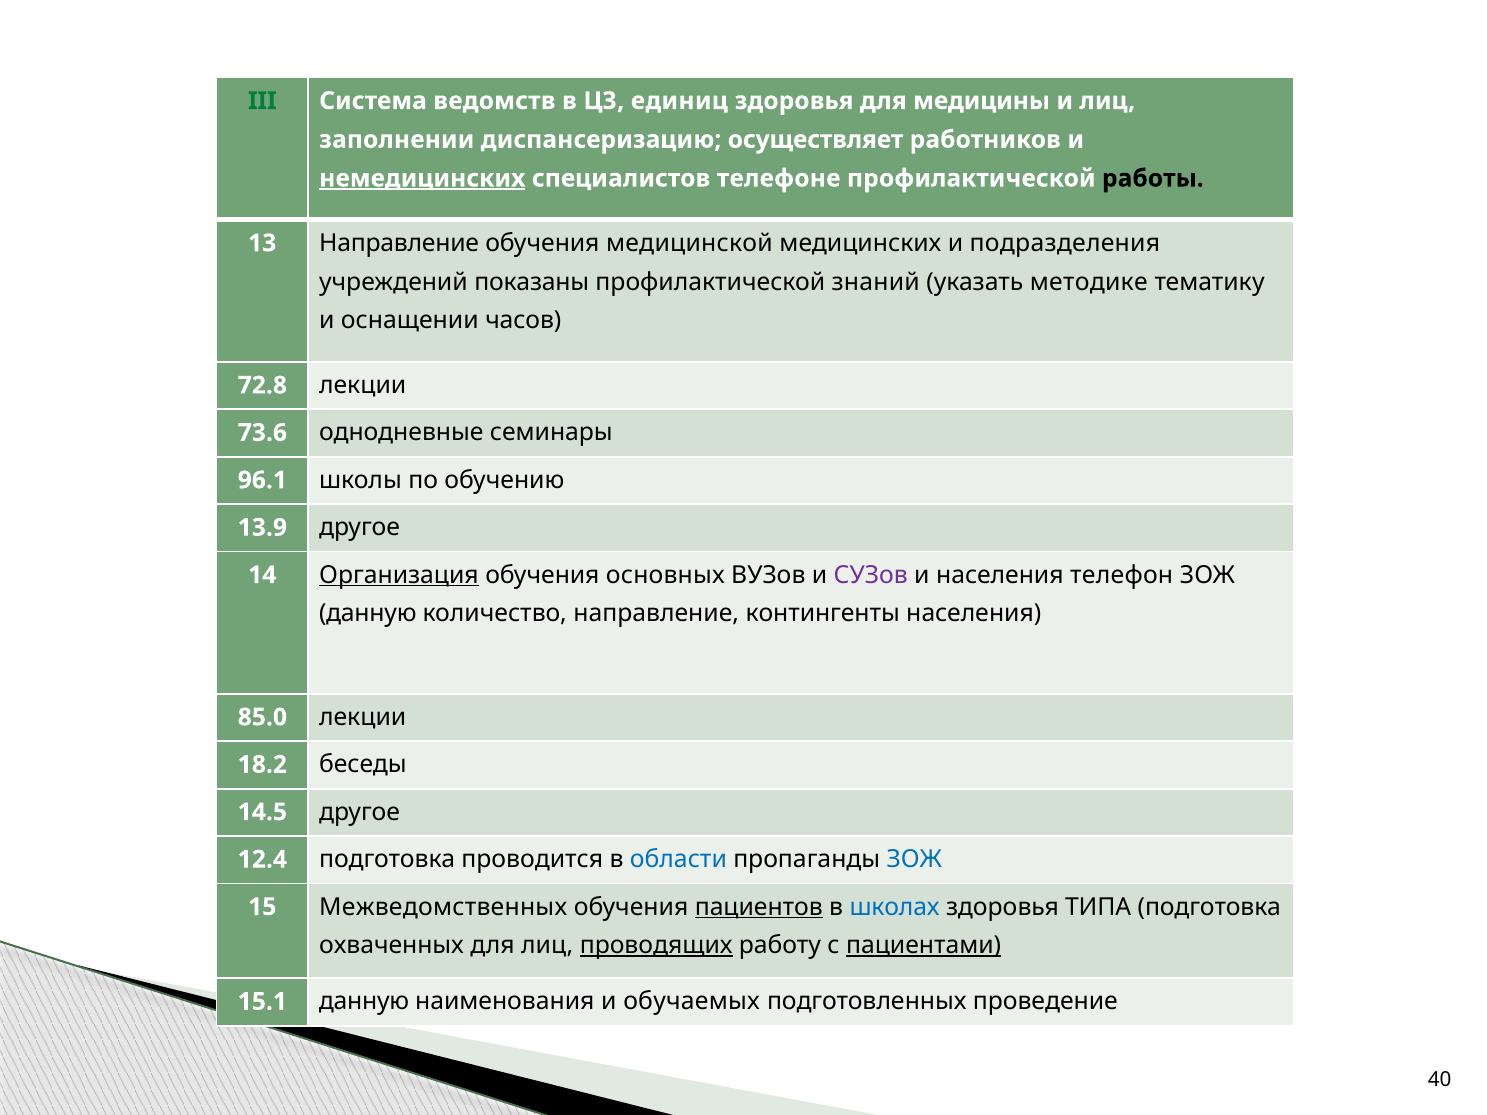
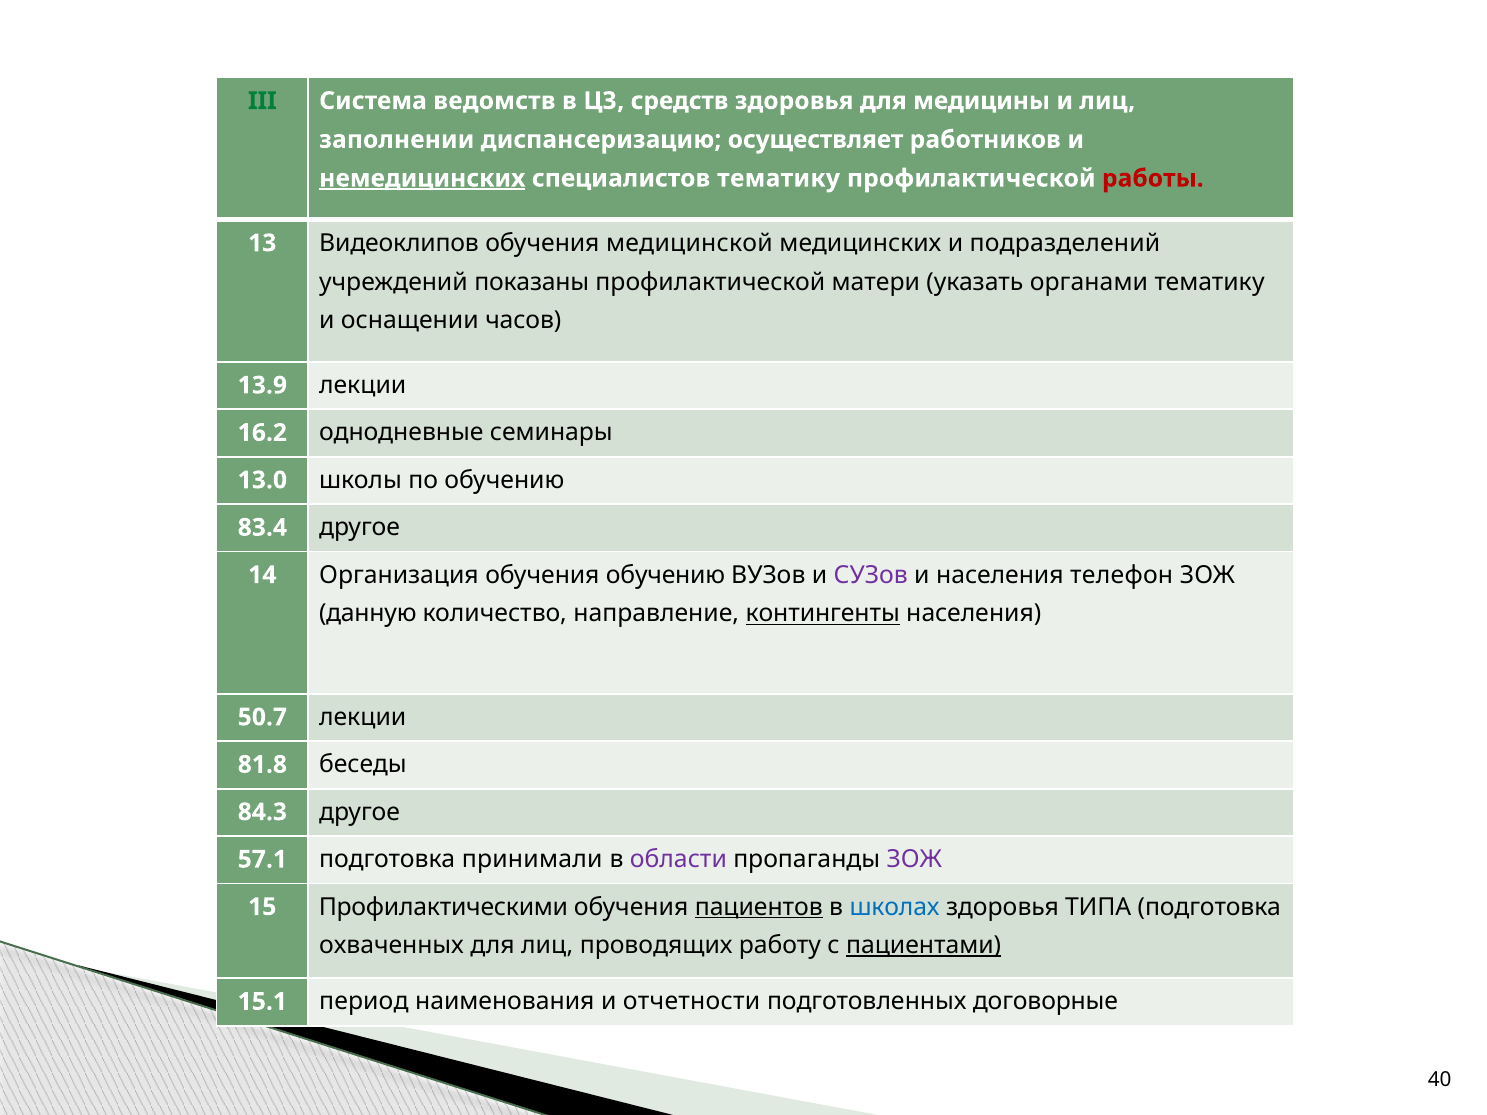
единиц: единиц -> средств
специалистов телефоне: телефоне -> тематику
работы colour: black -> red
13 Направление: Направление -> Видеоклипов
подразделения: подразделения -> подразделений
знаний: знаний -> матери
методике: методике -> органами
72.8: 72.8 -> 13.9
73.6: 73.6 -> 16.2
96.1: 96.1 -> 13.0
13.9: 13.9 -> 83.4
Организация underline: present -> none
обучения основных: основных -> обучению
контингенты underline: none -> present
85.0: 85.0 -> 50.7
18.2: 18.2 -> 81.8
14.5: 14.5 -> 84.3
12.4: 12.4 -> 57.1
проводится: проводится -> принимали
области colour: blue -> purple
ЗОЖ at (914, 860) colour: blue -> purple
Межведомственных: Межведомственных -> Профилактическими
проводящих underline: present -> none
15.1 данную: данную -> период
обучаемых: обучаемых -> отчетности
проведение: проведение -> договорные
